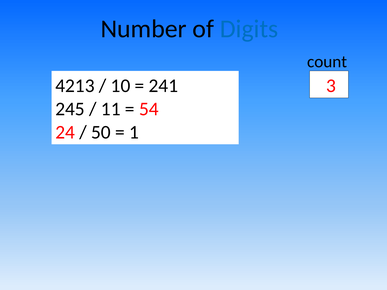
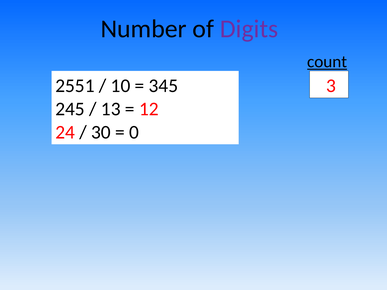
Digits colour: blue -> purple
count underline: none -> present
4213: 4213 -> 2551
241: 241 -> 345
11: 11 -> 13
54: 54 -> 12
50: 50 -> 30
1: 1 -> 0
